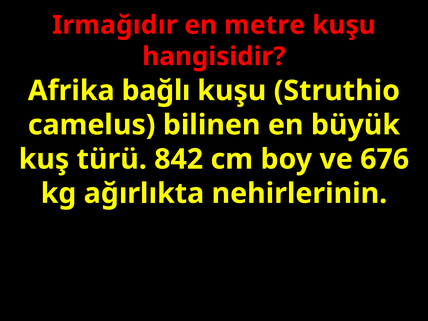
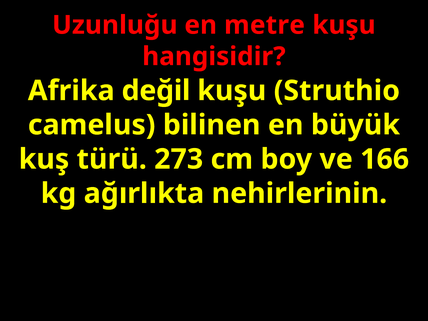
Irmağıdır: Irmağıdır -> Uzunluğu
bağlı: bağlı -> değil
842: 842 -> 273
676: 676 -> 166
